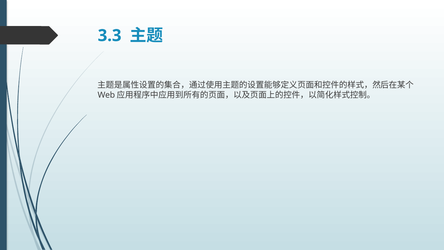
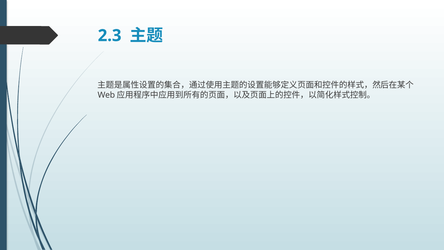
3.3: 3.3 -> 2.3
